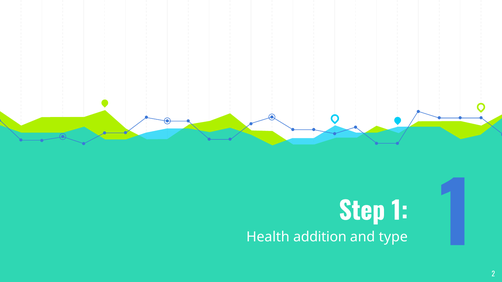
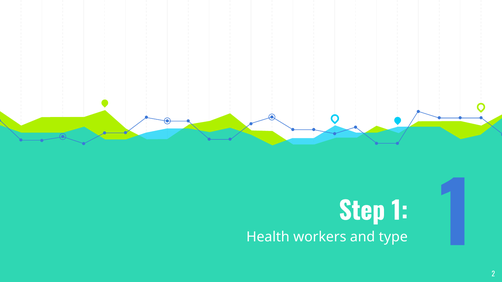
addition: addition -> workers
